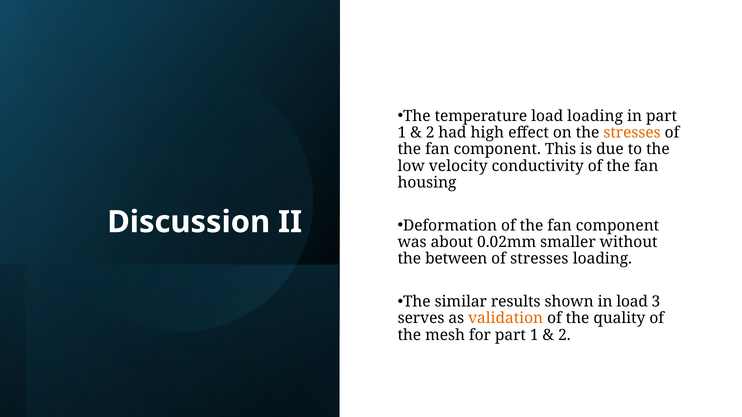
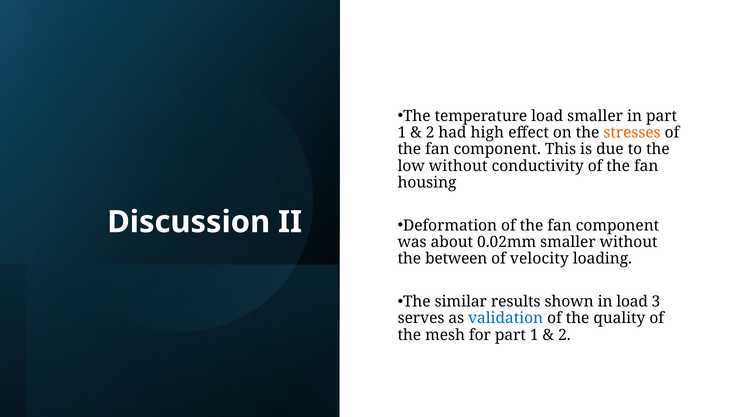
load loading: loading -> smaller
low velocity: velocity -> without
of stresses: stresses -> velocity
validation colour: orange -> blue
